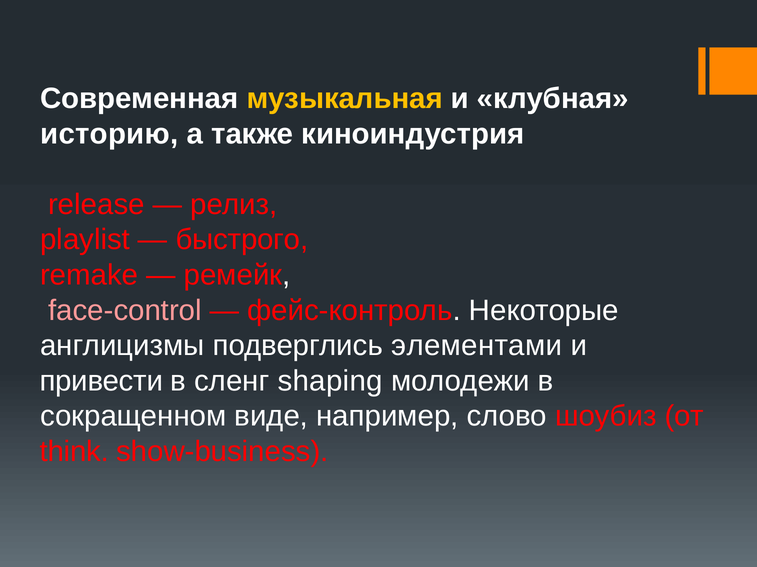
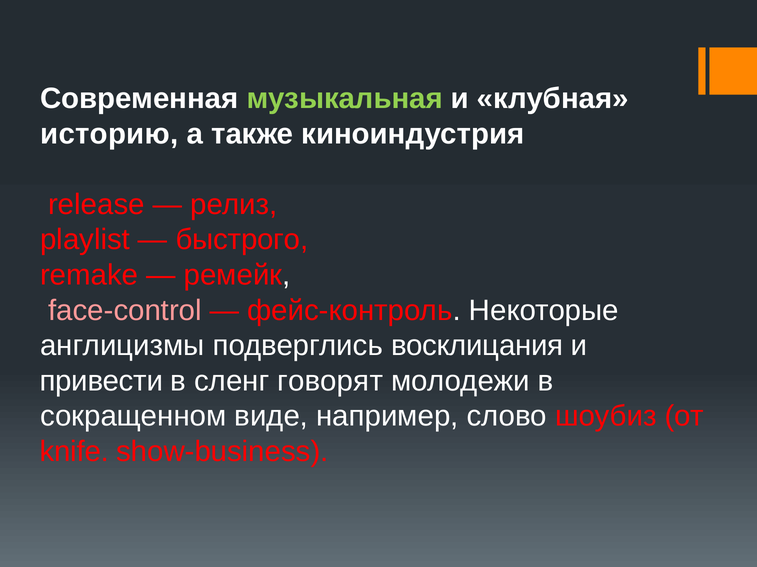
музыкальная colour: yellow -> light green
элементами: элементами -> восклицания
shaping: shaping -> говорят
think: think -> knife
